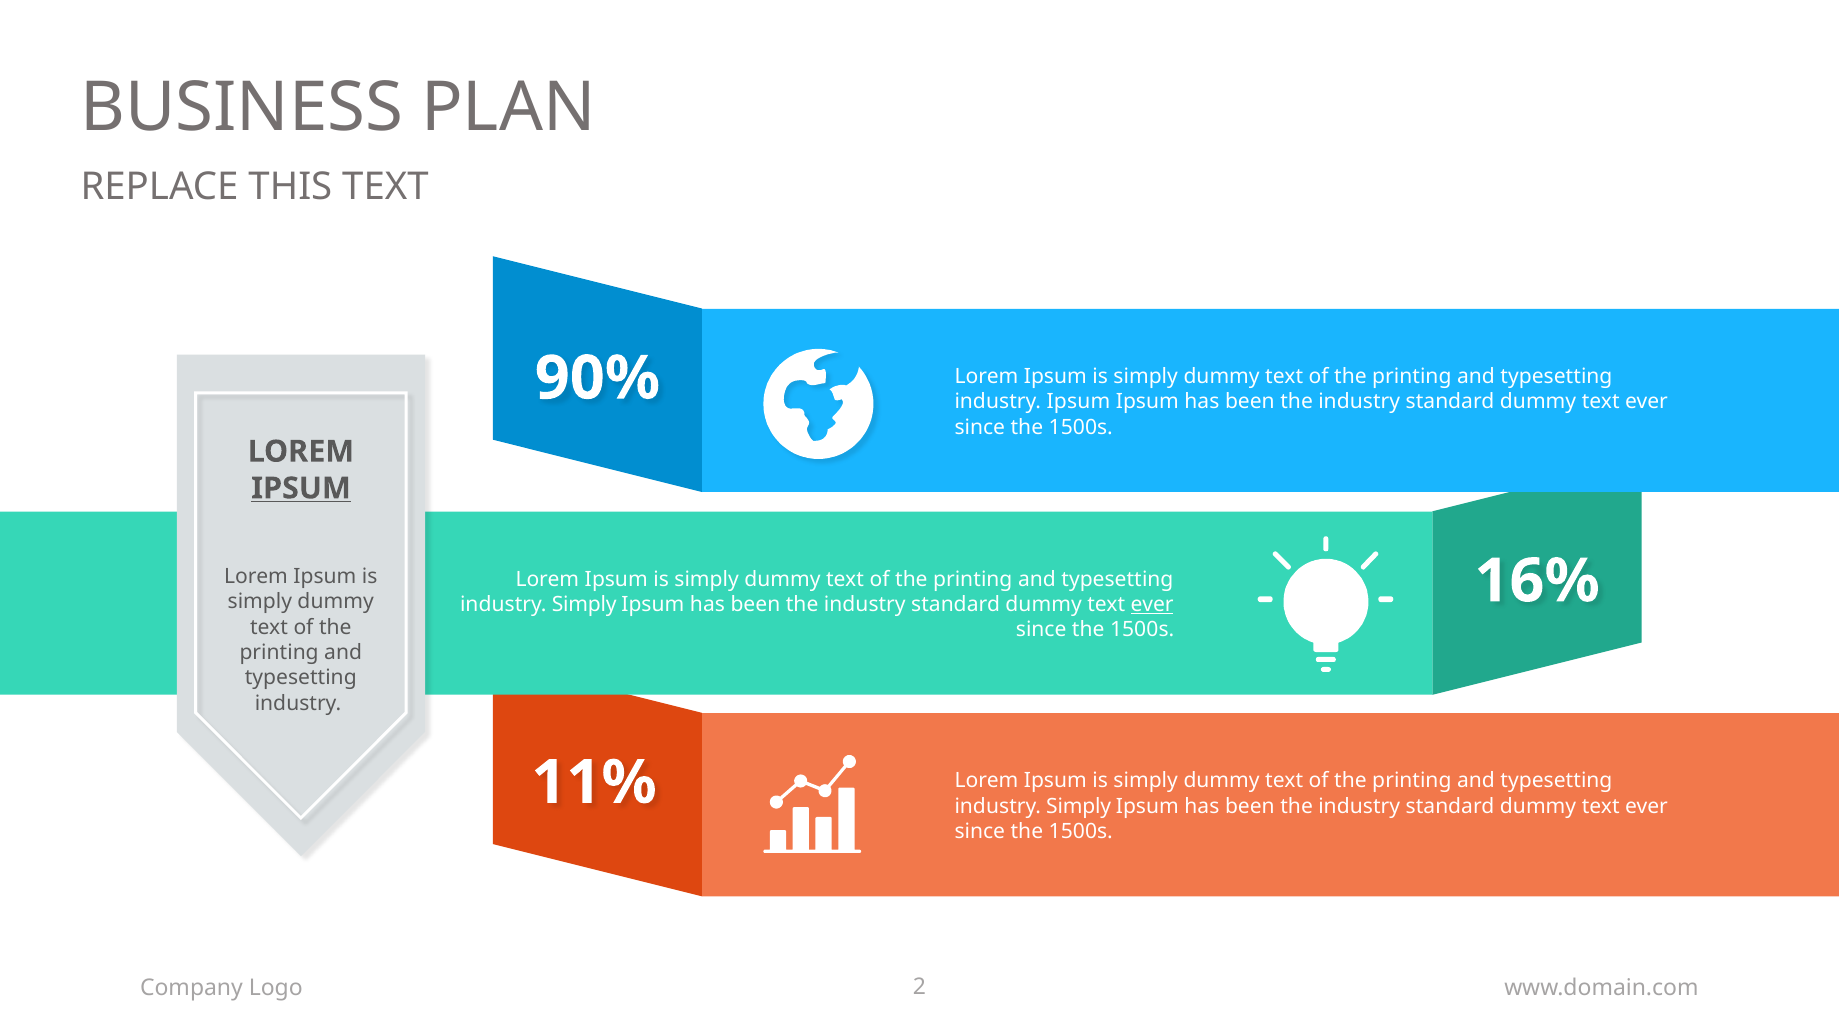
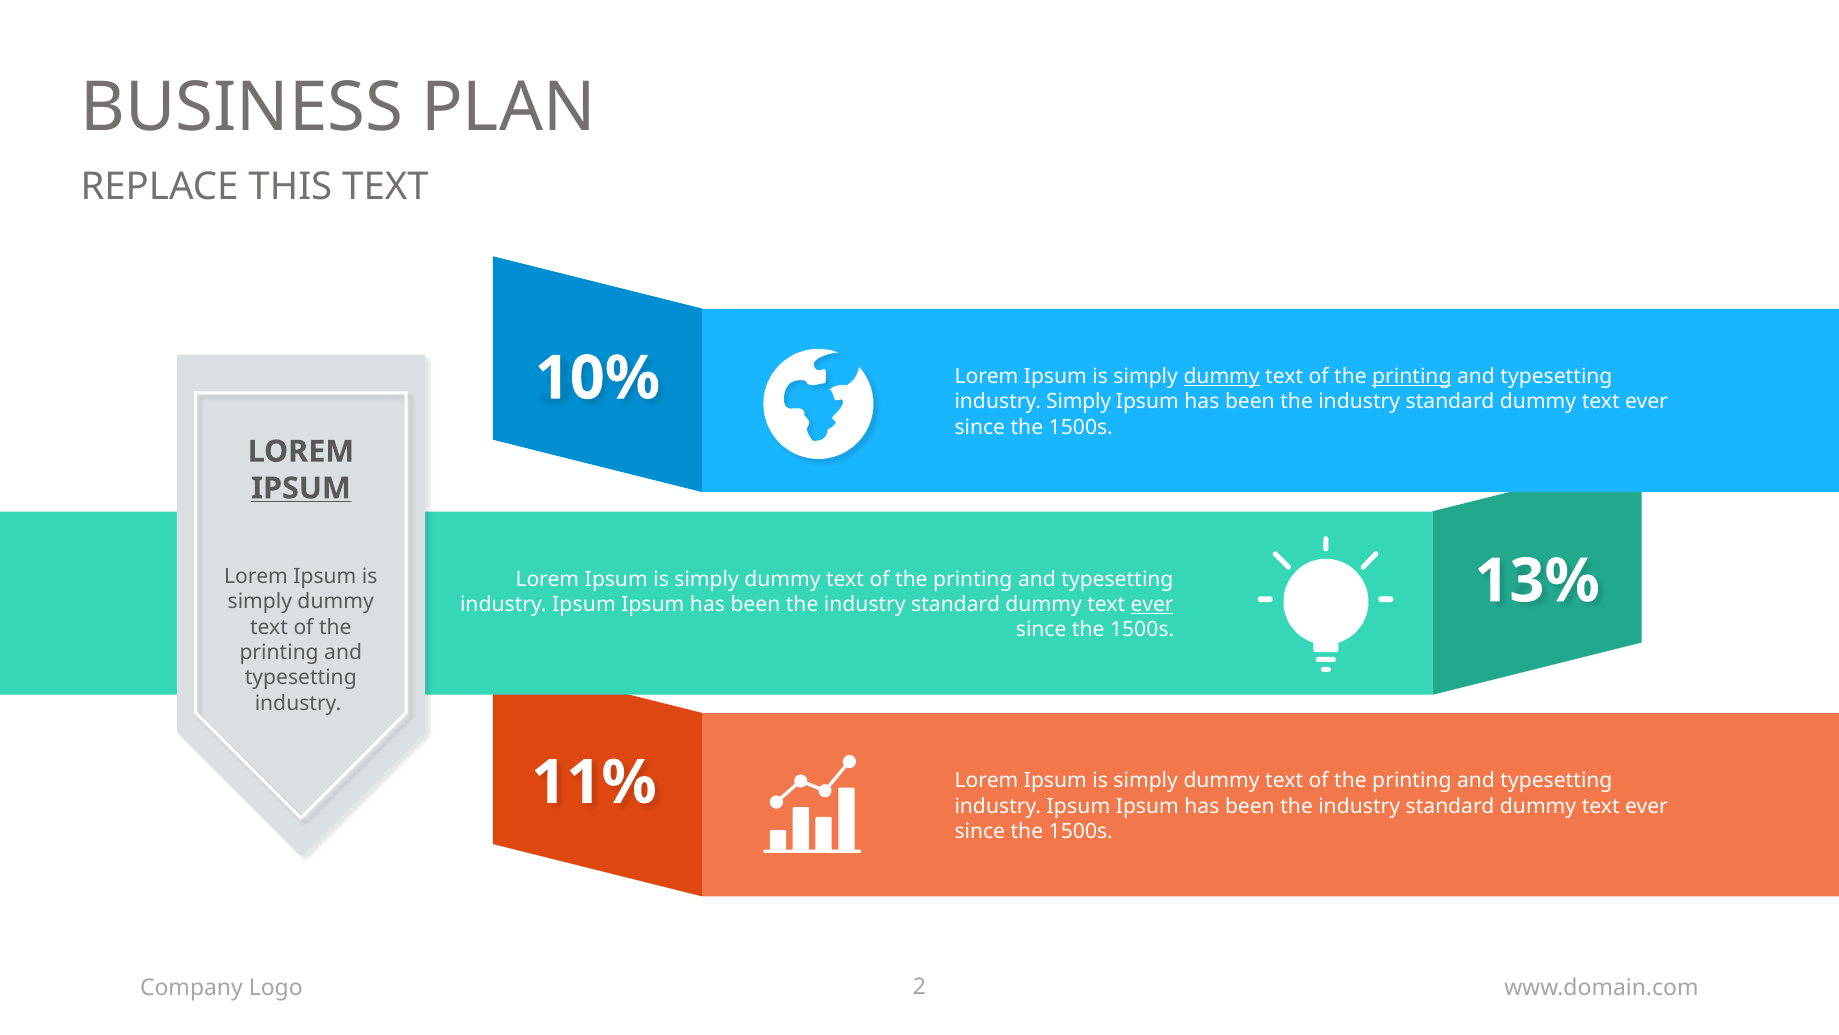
90%: 90% -> 10%
dummy at (1222, 376) underline: none -> present
printing at (1412, 376) underline: none -> present
industry Ipsum: Ipsum -> Simply
16%: 16% -> 13%
Simply at (584, 604): Simply -> Ipsum
Simply at (1079, 806): Simply -> Ipsum
